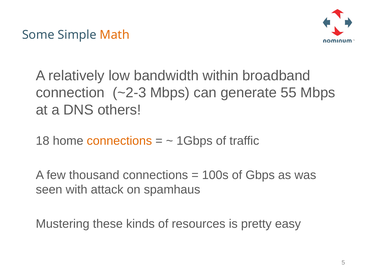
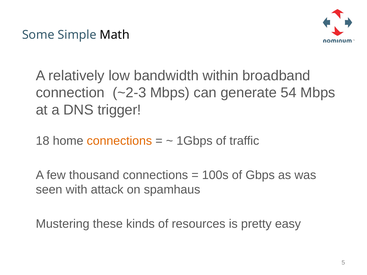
Math colour: orange -> black
55: 55 -> 54
others: others -> trigger
